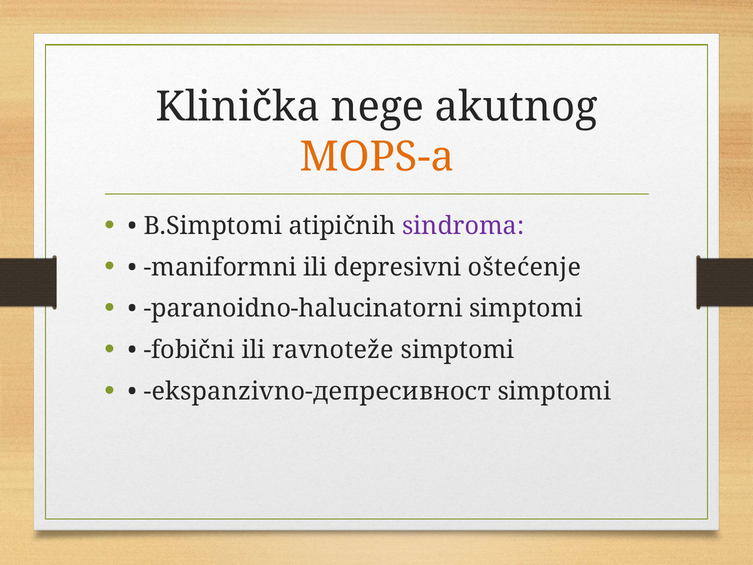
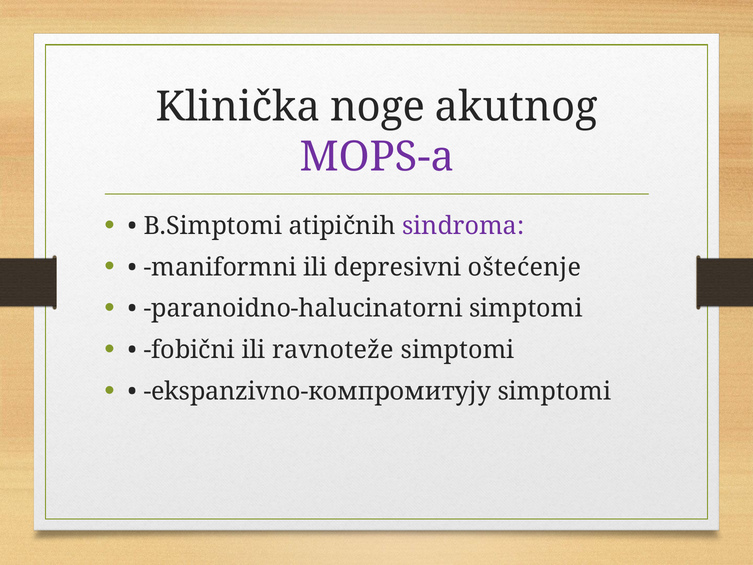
nege: nege -> noge
MOPS-a colour: orange -> purple
ekspanzivno-депресивност: ekspanzivno-депресивност -> ekspanzivno-компромитују
